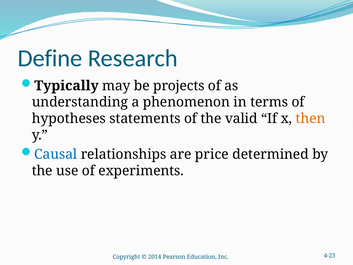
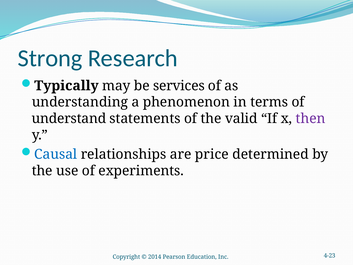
Define: Define -> Strong
projects: projects -> services
hypotheses: hypotheses -> understand
then colour: orange -> purple
